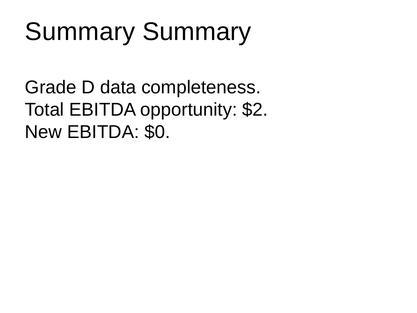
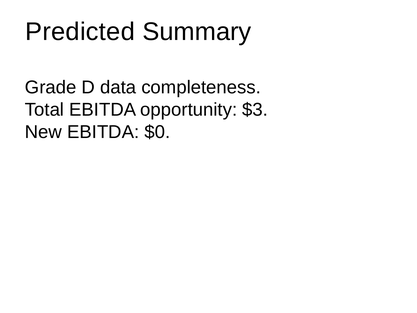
Summary at (80, 32): Summary -> Predicted
$2: $2 -> $3
